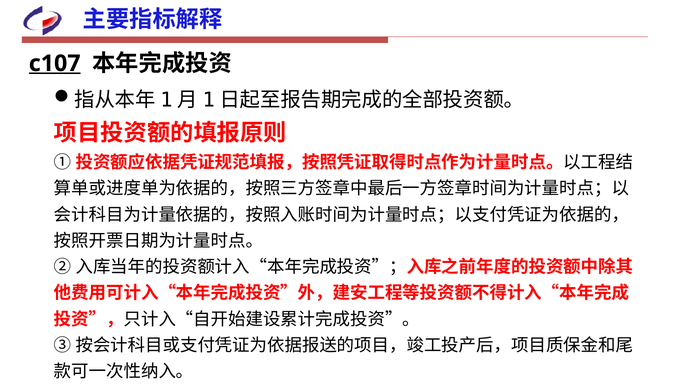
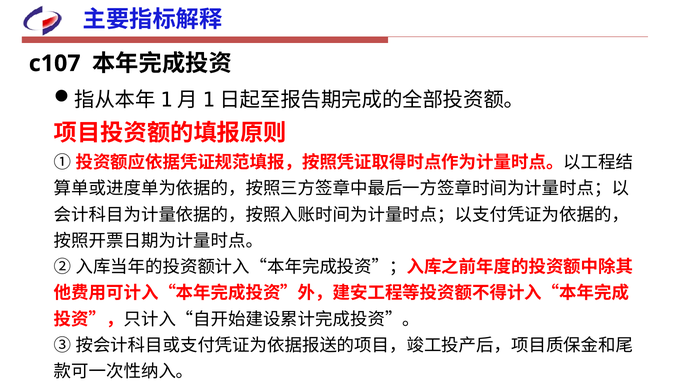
c107 underline: present -> none
